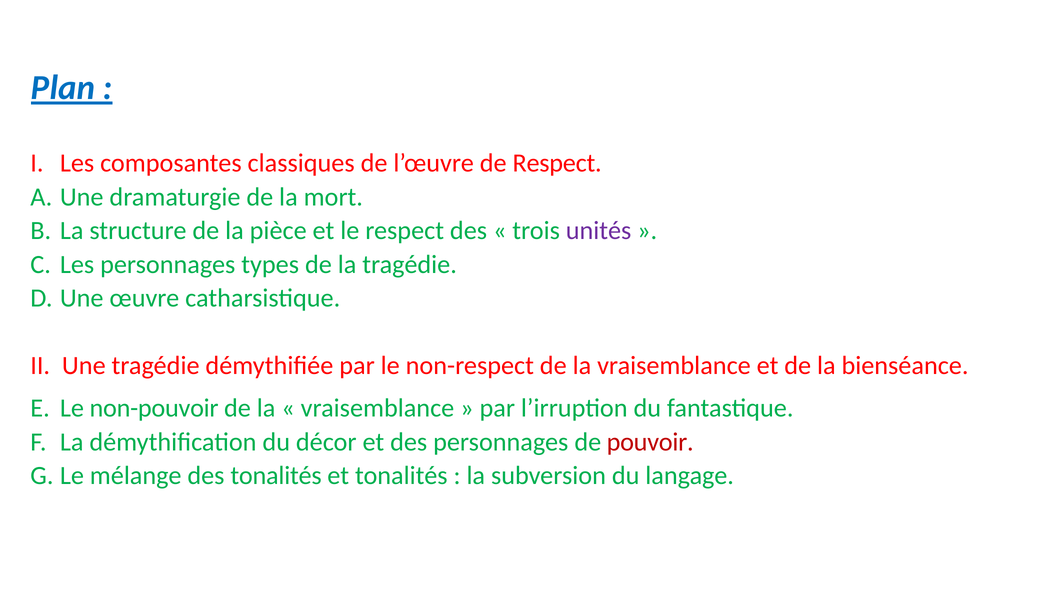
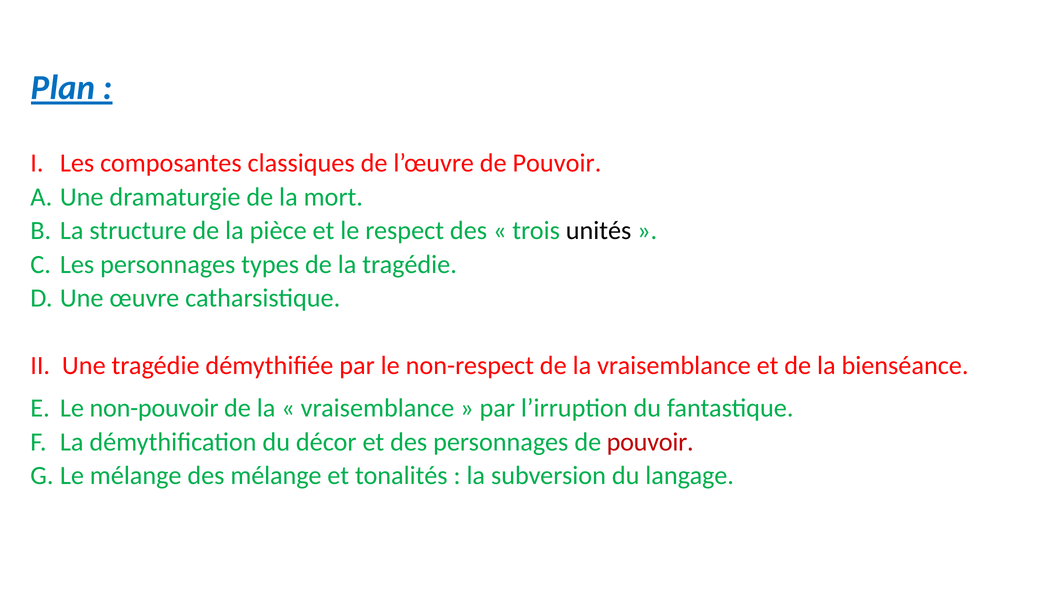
l’œuvre de Respect: Respect -> Pouvoir
unités colour: purple -> black
des tonalités: tonalités -> mélange
